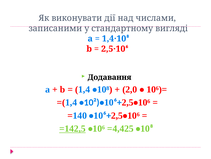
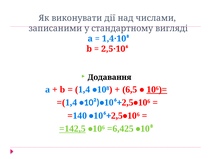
2,0: 2,0 -> 6,5
10⁶)= underline: none -> present
=4,425: =4,425 -> =6,425
